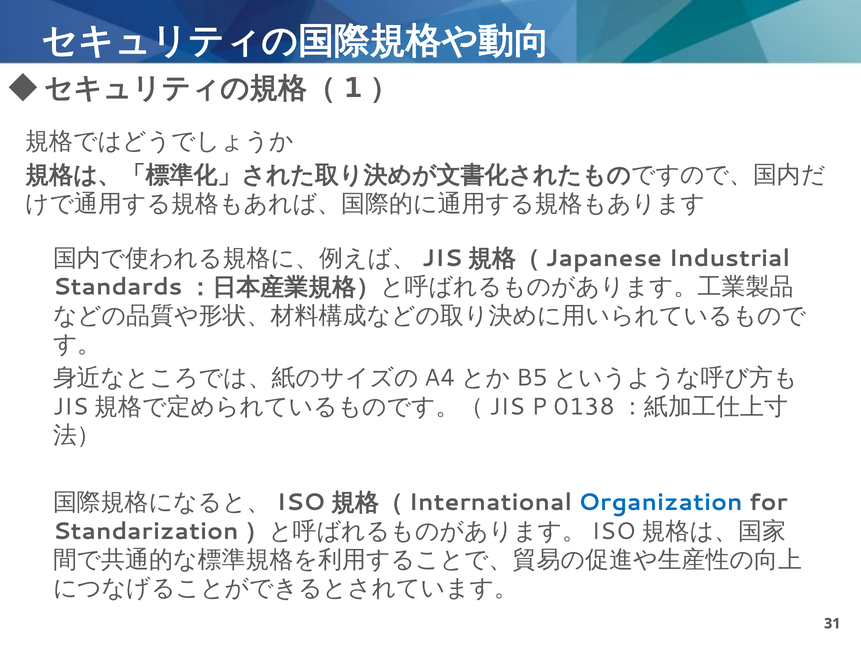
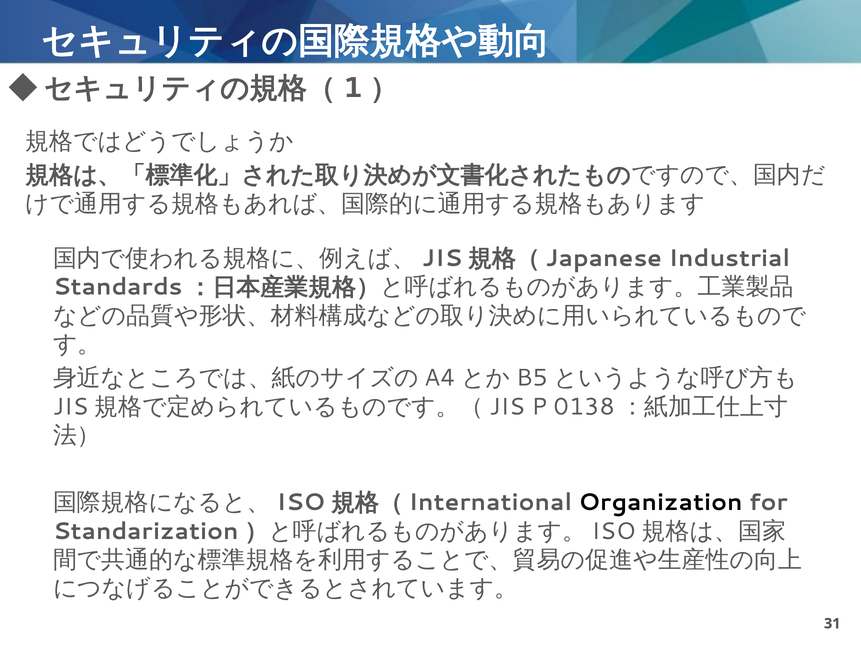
Organization colour: blue -> black
